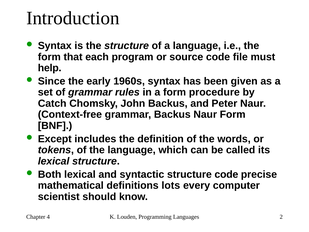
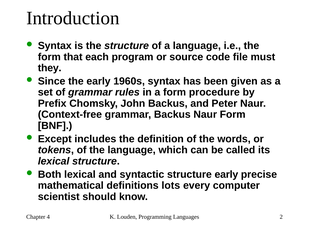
help: help -> they
Catch: Catch -> Prefix
structure code: code -> early
